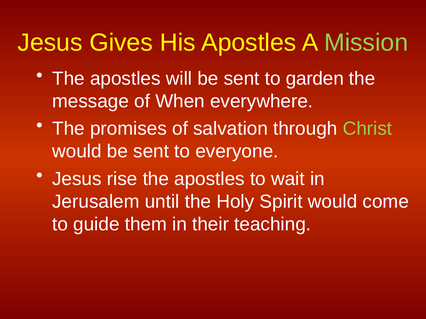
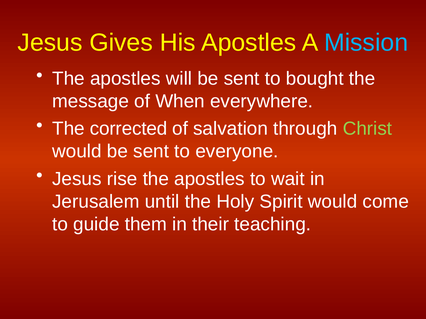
Mission colour: light green -> light blue
garden: garden -> bought
promises: promises -> corrected
